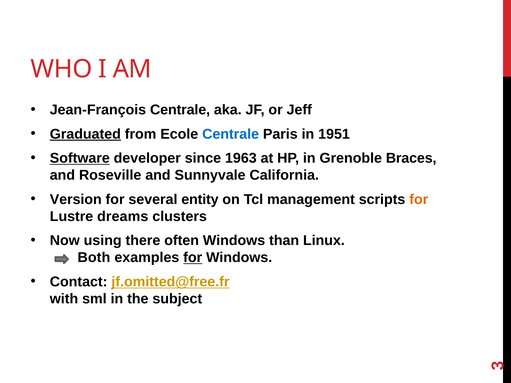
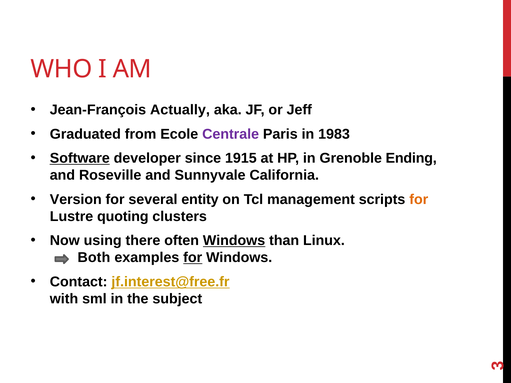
Jean-François Centrale: Centrale -> Actually
Graduated underline: present -> none
Centrale at (231, 134) colour: blue -> purple
1951: 1951 -> 1983
1963: 1963 -> 1915
Braces: Braces -> Ending
dreams: dreams -> quoting
Windows at (234, 241) underline: none -> present
jf.omitted@free.fr: jf.omitted@free.fr -> jf.interest@free.fr
